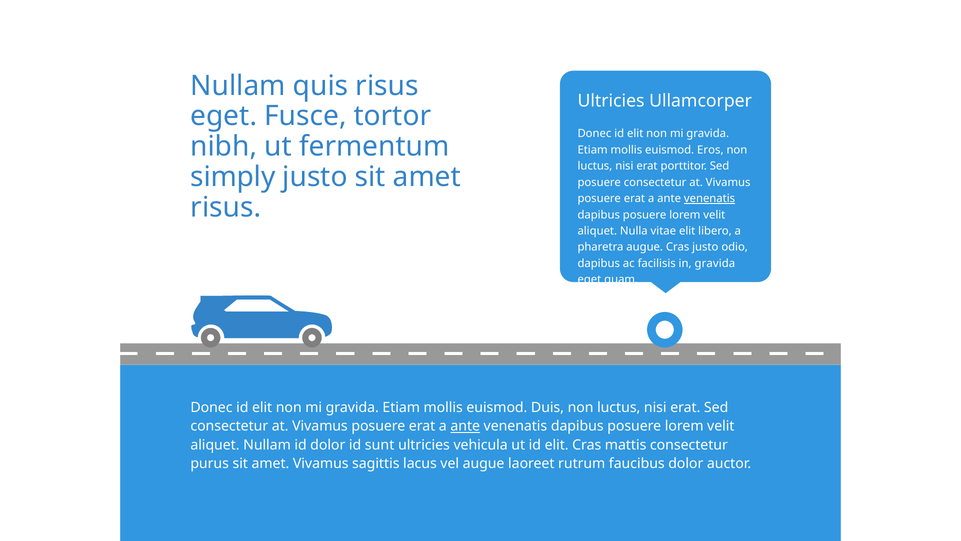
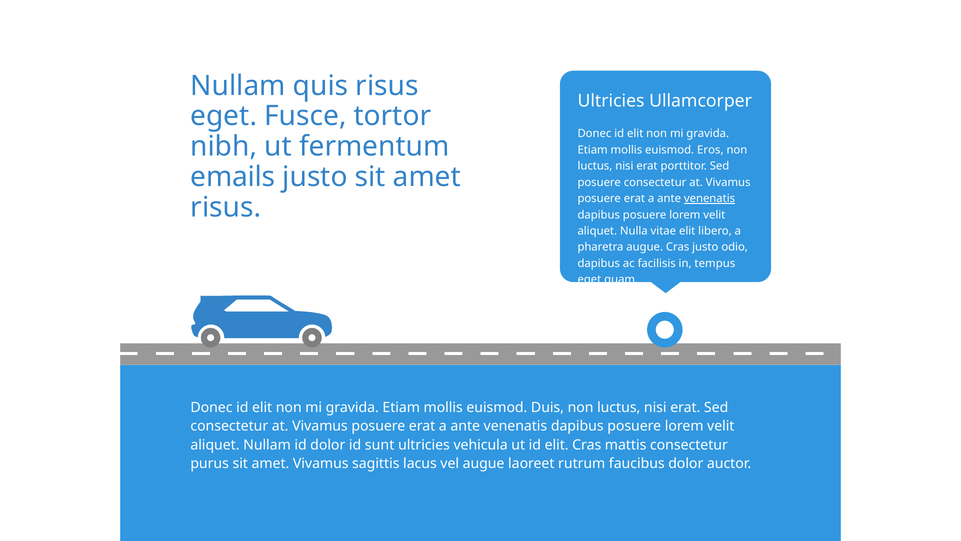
simply: simply -> emails
in gravida: gravida -> tempus
ante at (465, 426) underline: present -> none
